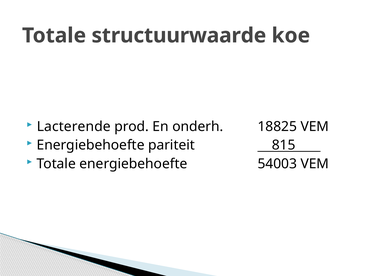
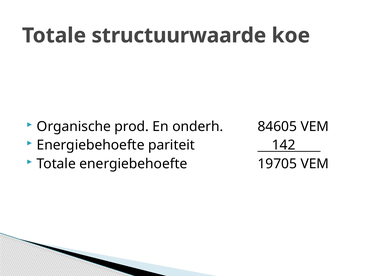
Lacterende: Lacterende -> Organische
18825: 18825 -> 84605
815: 815 -> 142
54003: 54003 -> 19705
